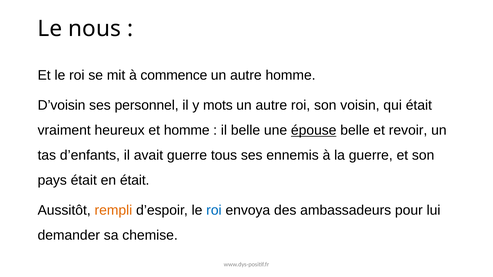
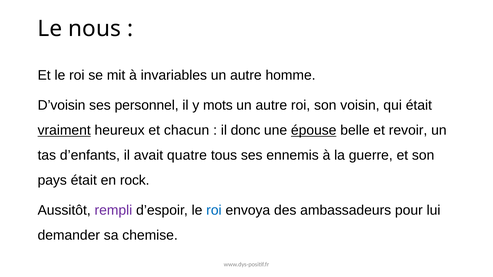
commence: commence -> invariables
vraiment underline: none -> present
et homme: homme -> chacun
il belle: belle -> donc
avait guerre: guerre -> quatre
en était: était -> rock
rempli colour: orange -> purple
